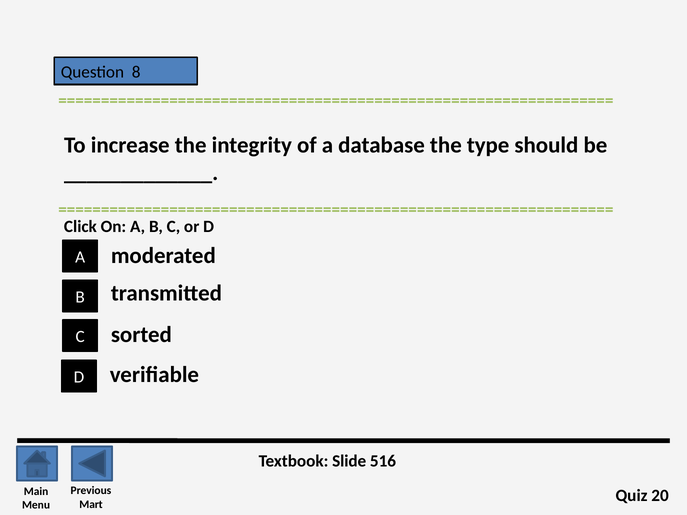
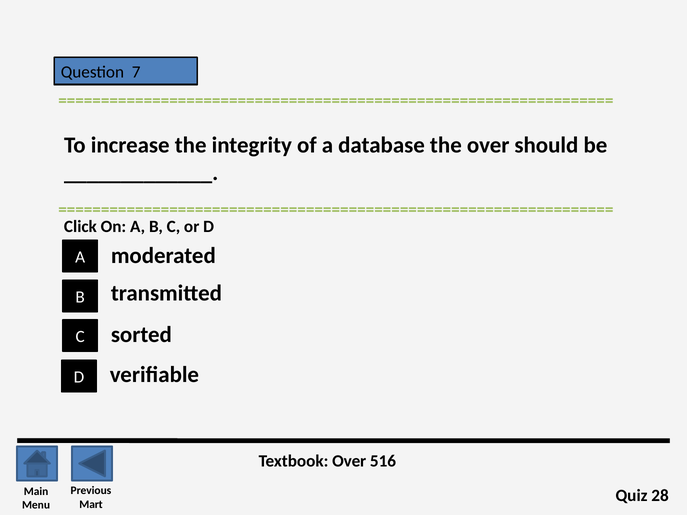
8: 8 -> 7
the type: type -> over
Textbook Slide: Slide -> Over
20: 20 -> 28
